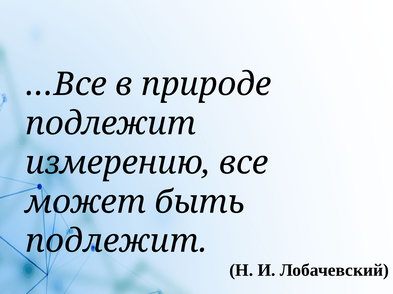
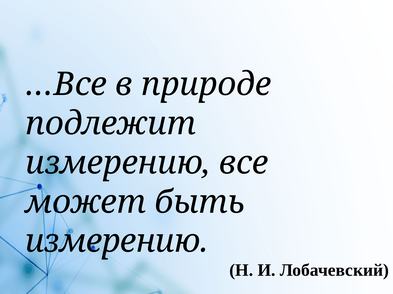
подлежит at (116, 242): подлежит -> измерению
